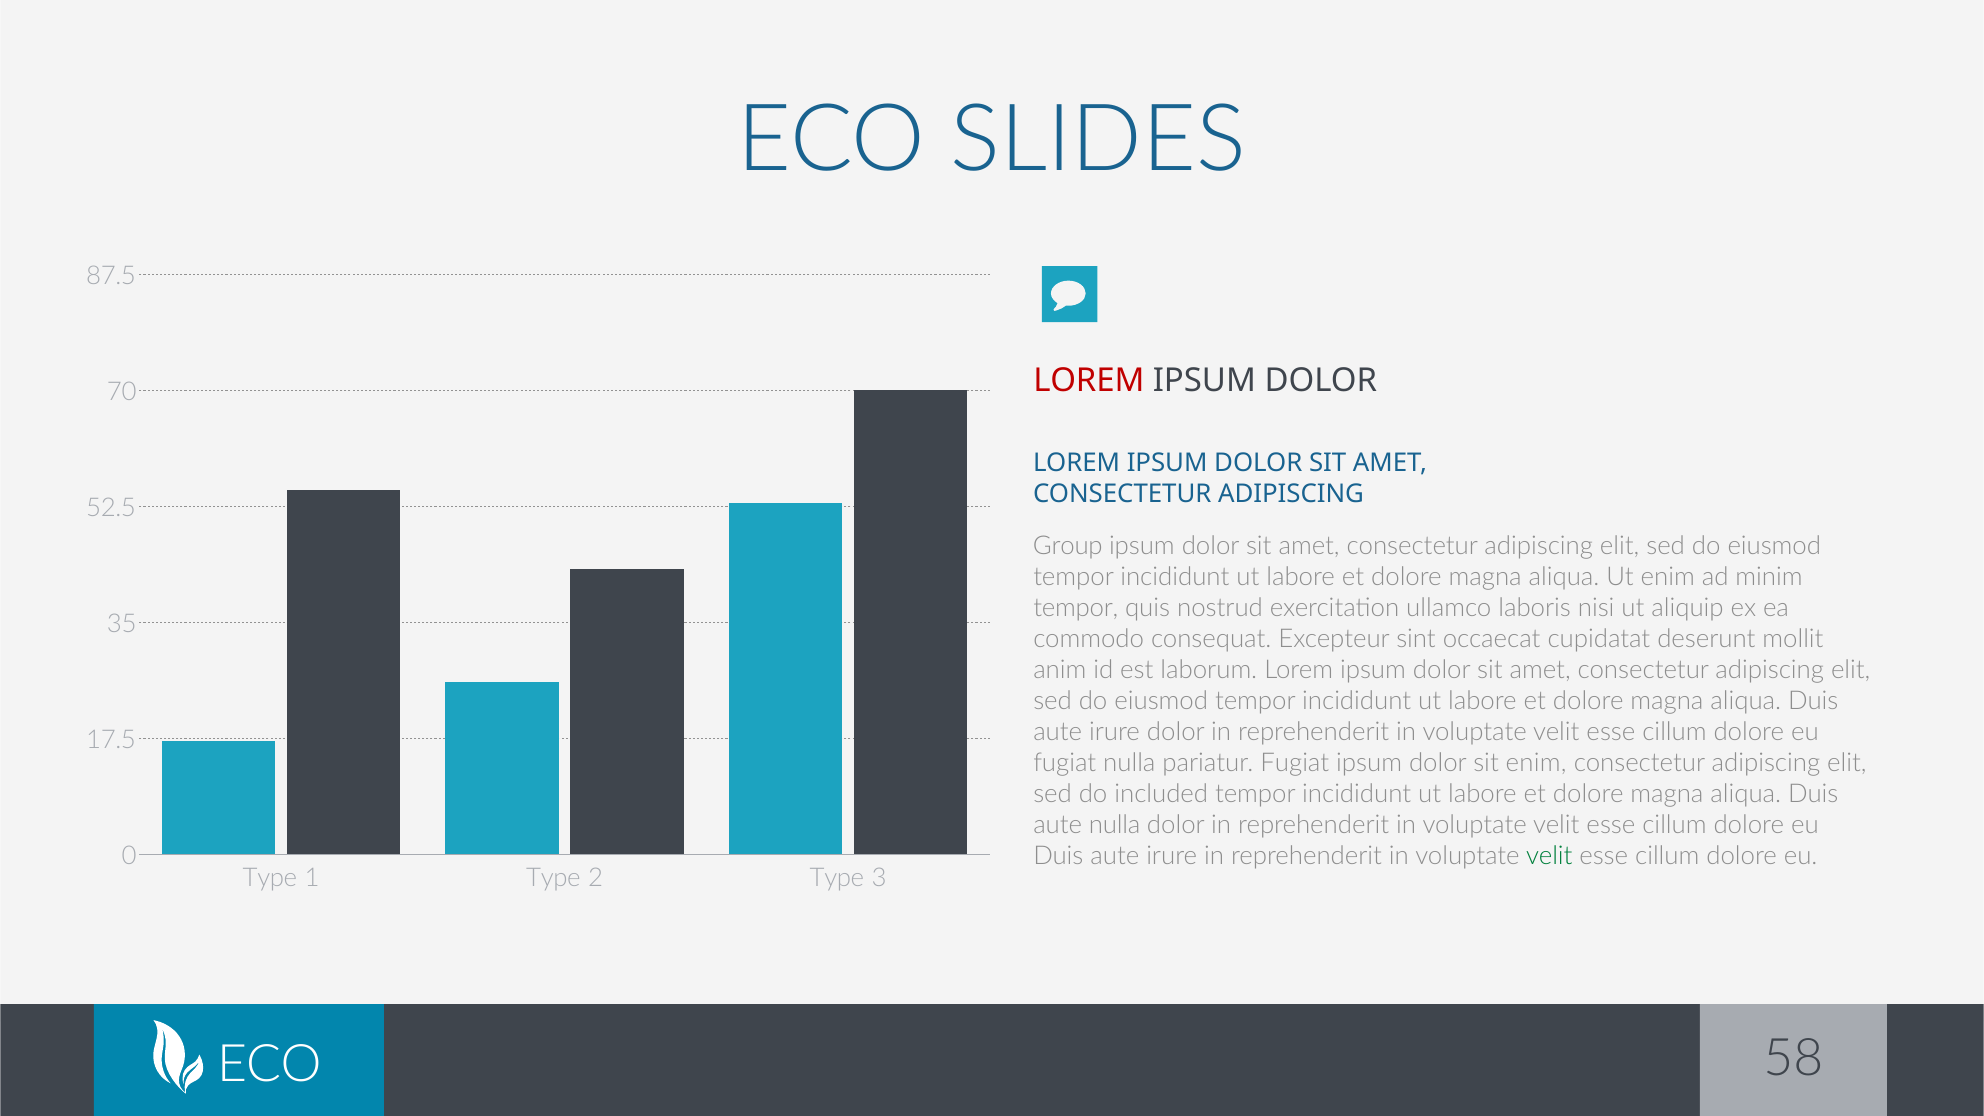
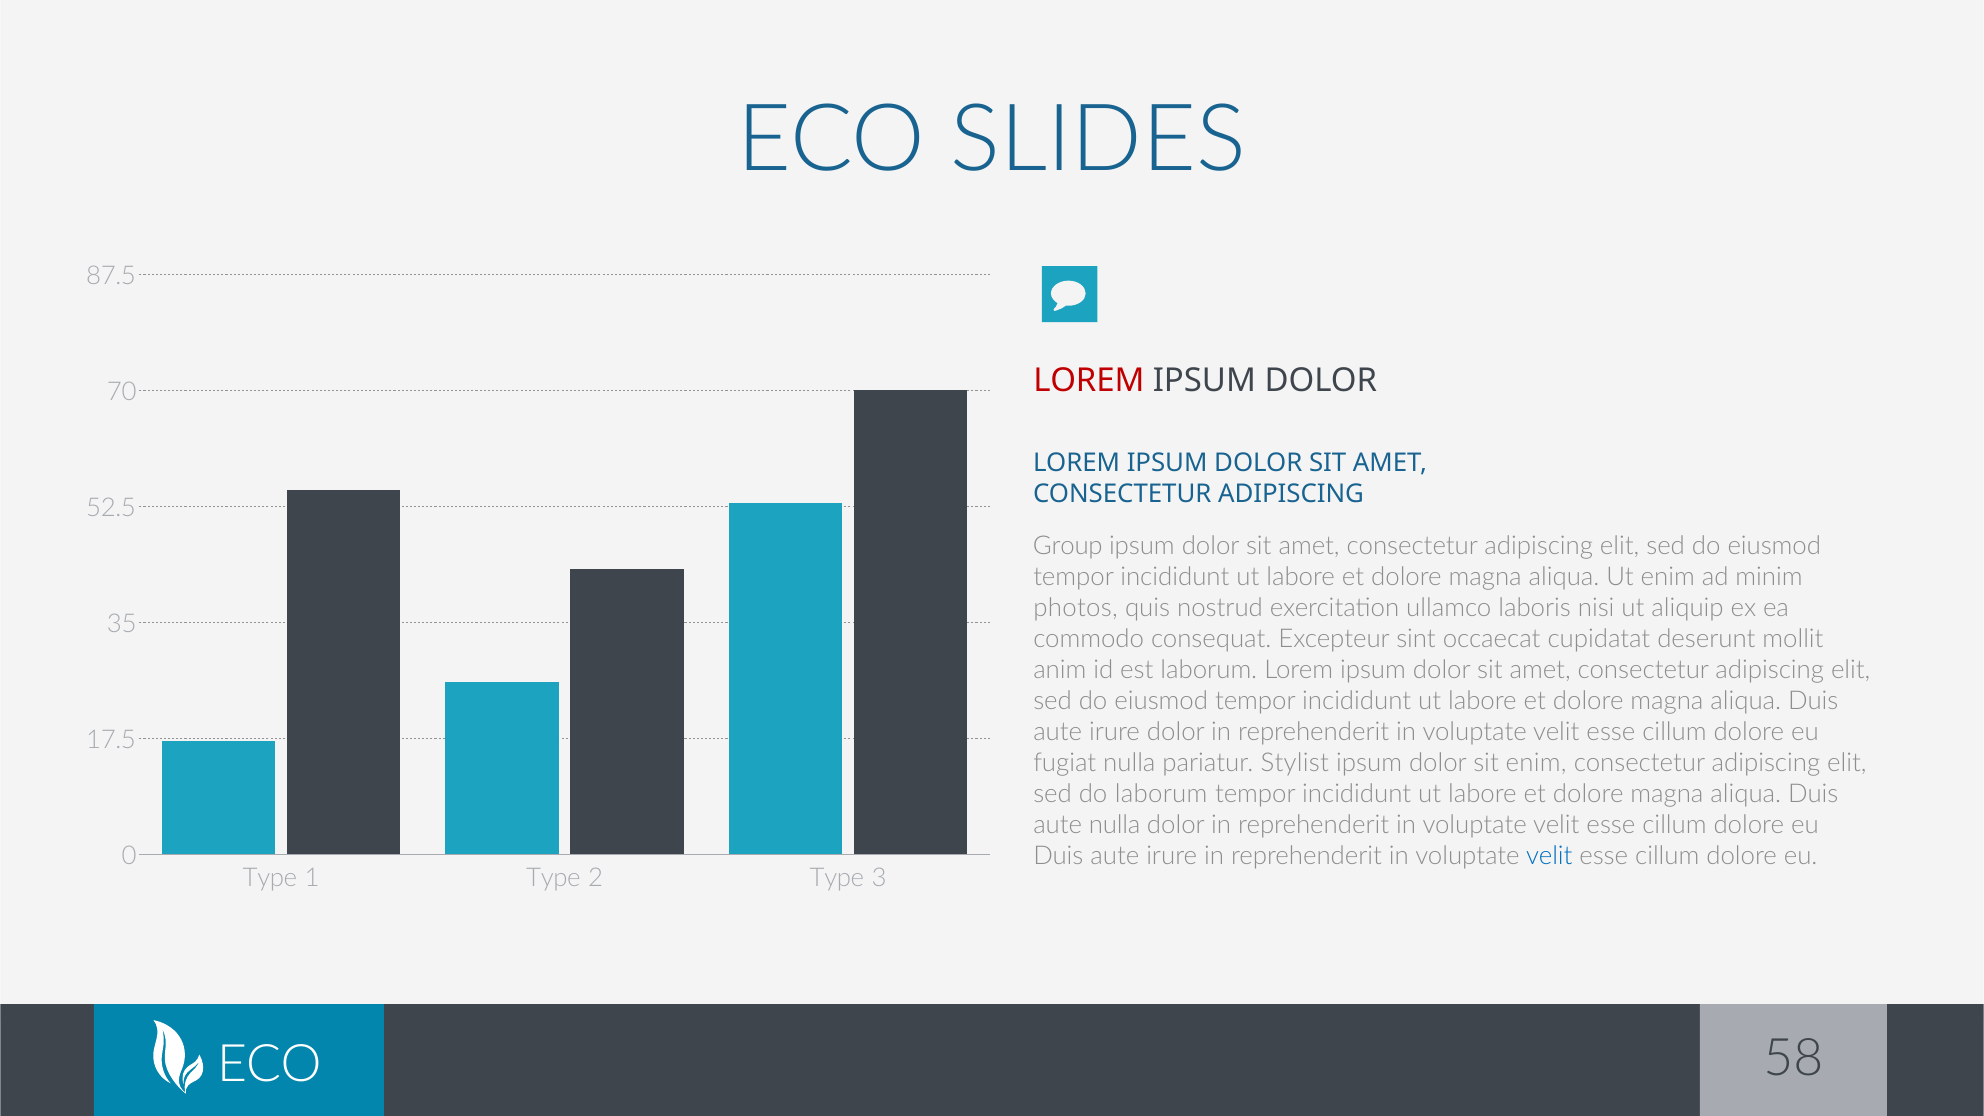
tempor at (1076, 608): tempor -> photos
pariatur Fugiat: Fugiat -> Stylist
do included: included -> laborum
velit at (1549, 856) colour: green -> blue
